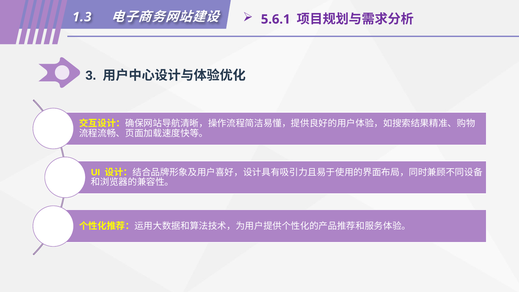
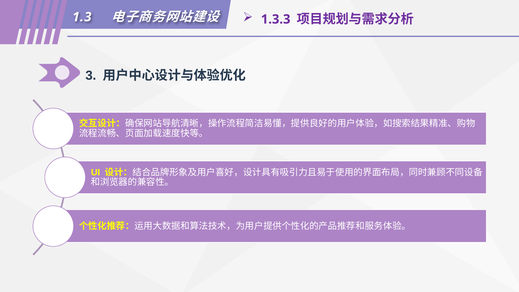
5.6.1: 5.6.1 -> 1.3.3
